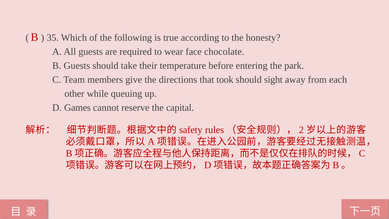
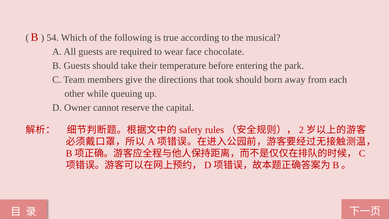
35: 35 -> 54
honesty: honesty -> musical
sight: sight -> born
Games: Games -> Owner
